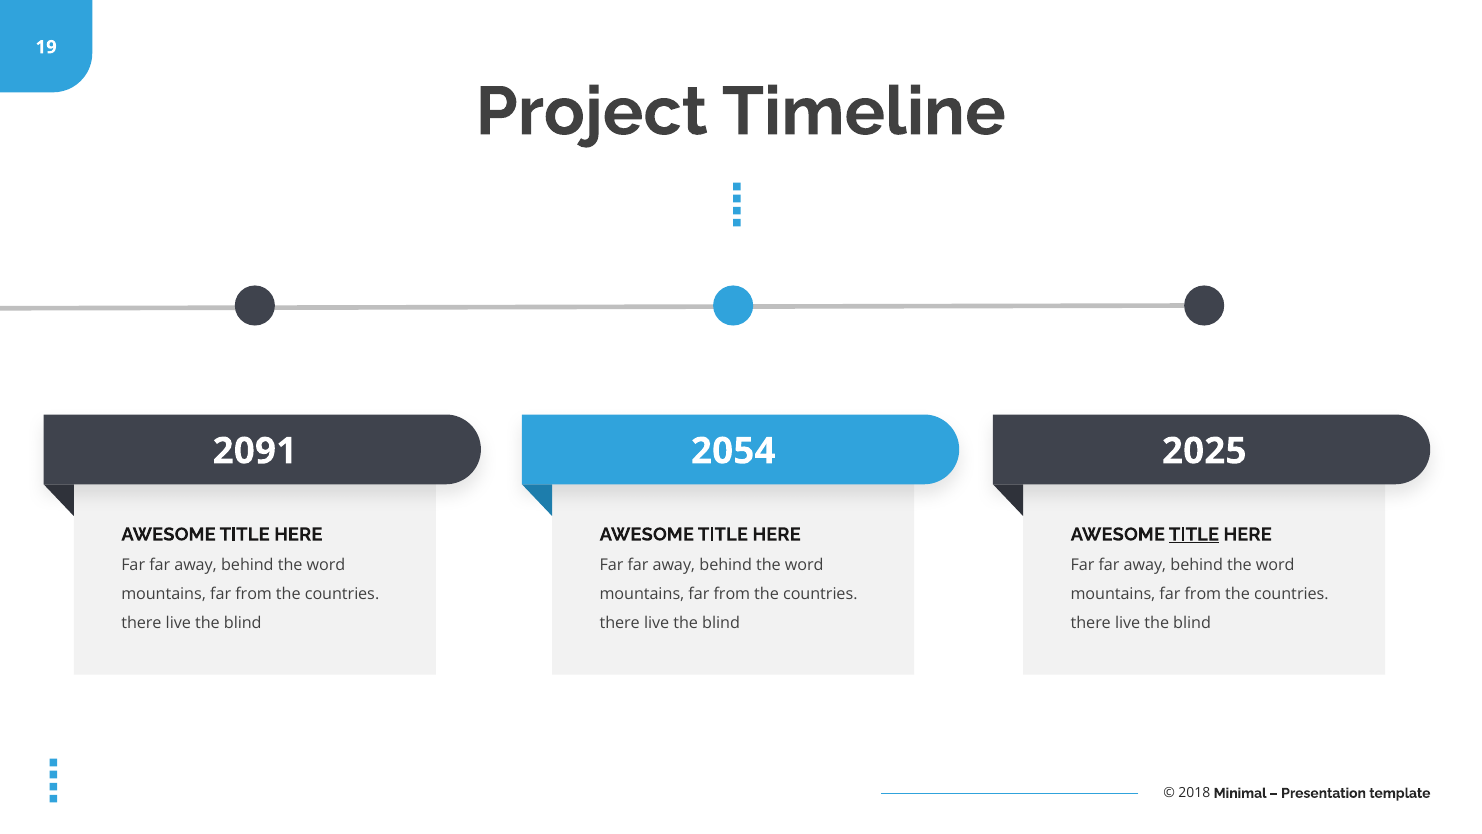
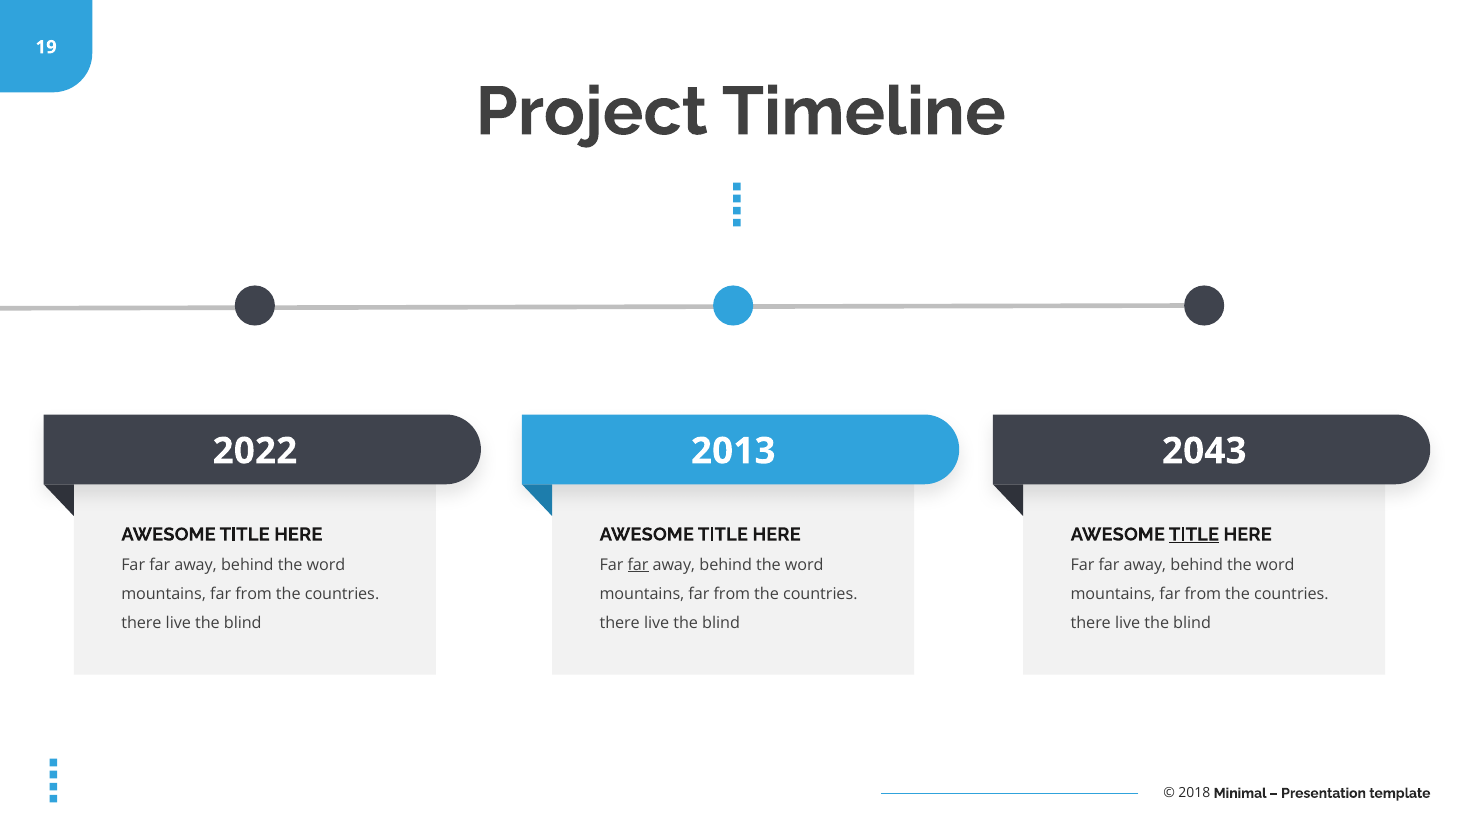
2091: 2091 -> 2022
2054: 2054 -> 2013
2025: 2025 -> 2043
far at (638, 565) underline: none -> present
